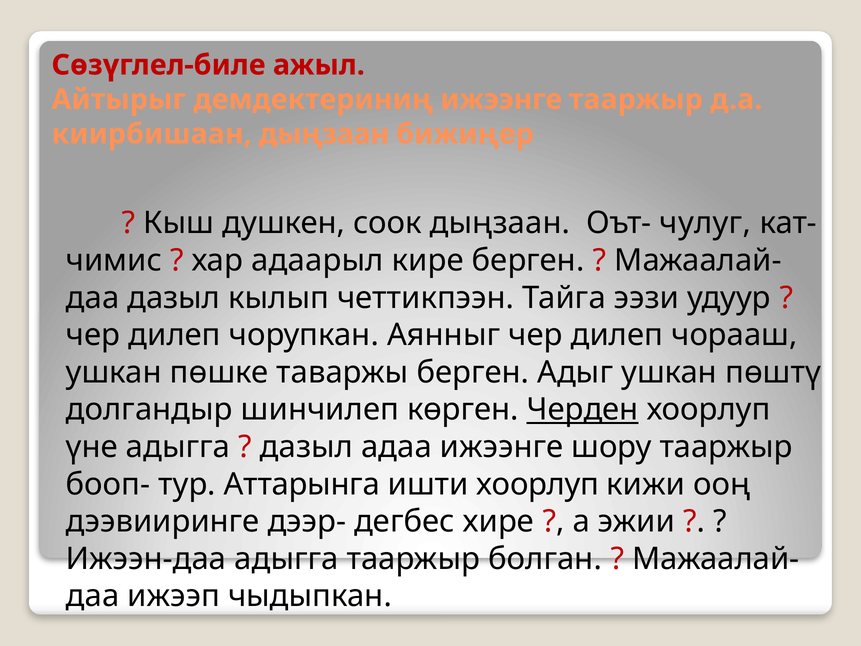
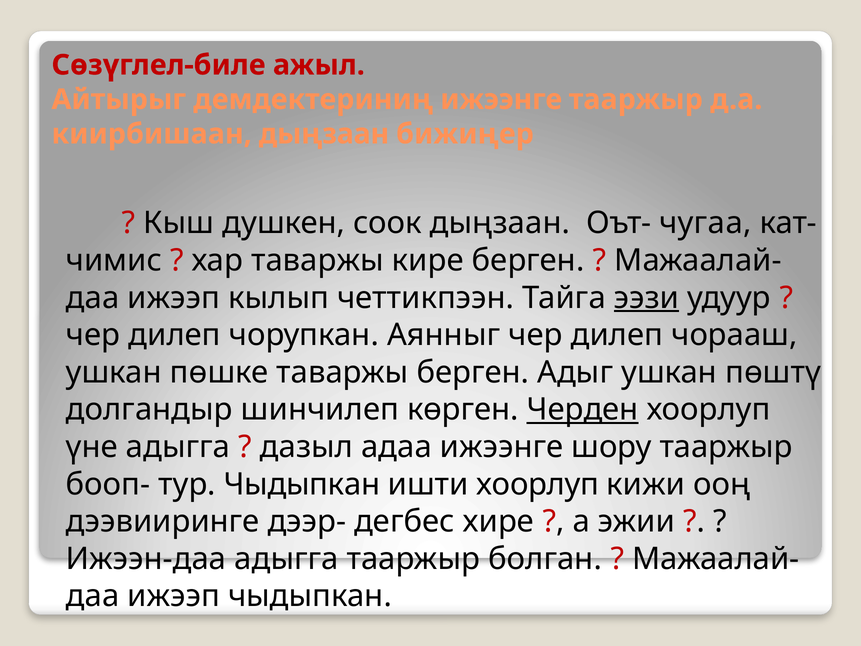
чулуг: чулуг -> чугаа
хар адаарыл: адаарыл -> таваржы
дазыл at (174, 298): дазыл -> ижээп
ээзи underline: none -> present
тур Аттарынга: Аттарынга -> Чыдыпкан
